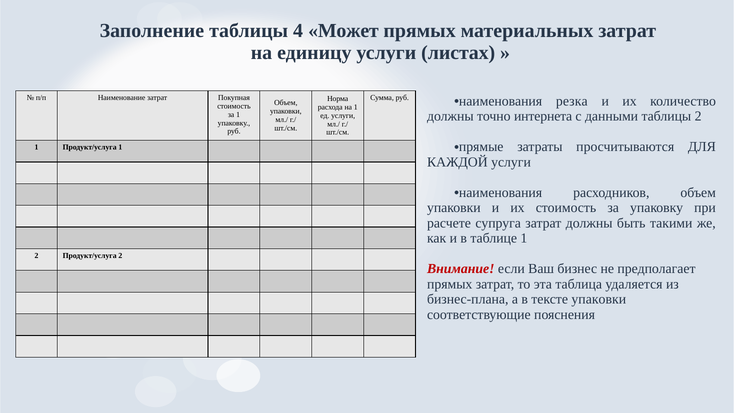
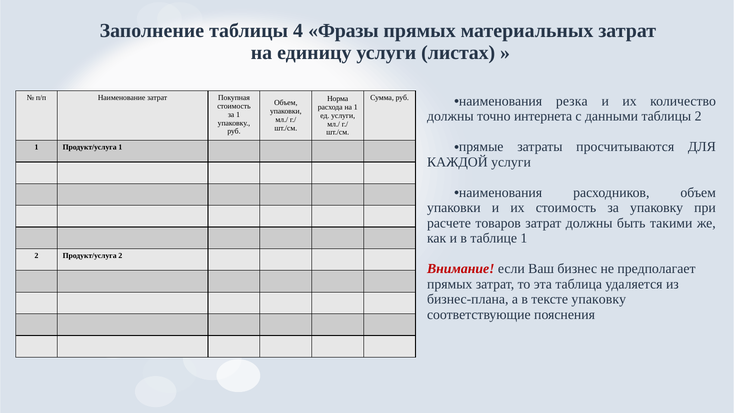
Может: Может -> Фразы
супруга: супруга -> товаров
тексте упаковки: упаковки -> упаковку
